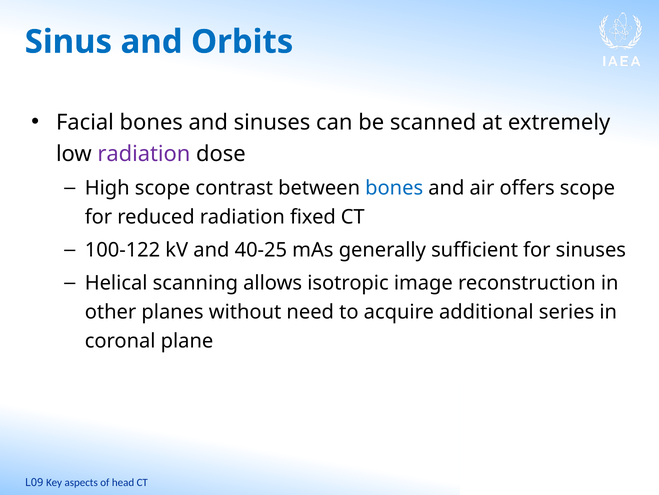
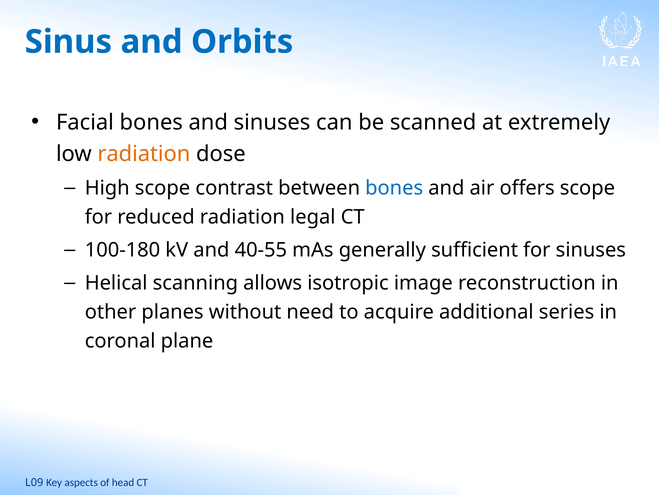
radiation at (144, 154) colour: purple -> orange
fixed: fixed -> legal
100-122: 100-122 -> 100-180
40-25: 40-25 -> 40-55
